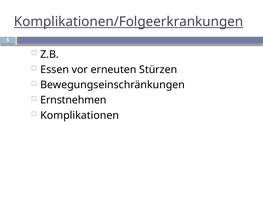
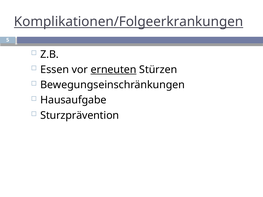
erneuten underline: none -> present
Ernstnehmen: Ernstnehmen -> Hausaufgabe
Komplikationen: Komplikationen -> Sturzprävention
